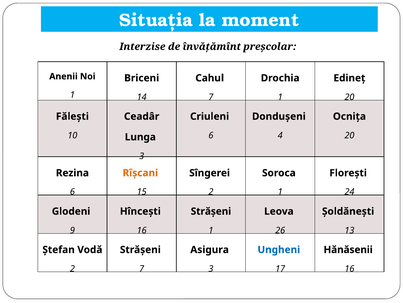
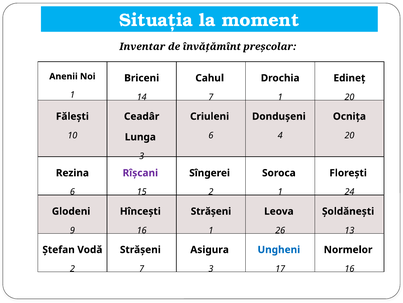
Interzise: Interzise -> Inventar
Rîșcani colour: orange -> purple
Hănăsenii: Hănăsenii -> Normelor
